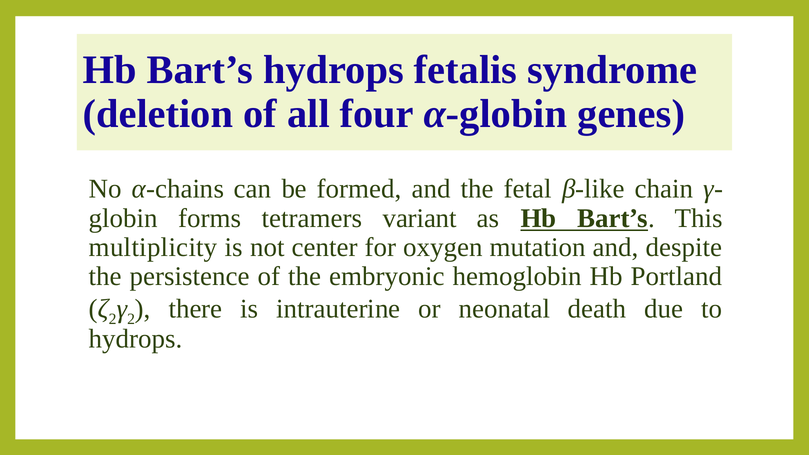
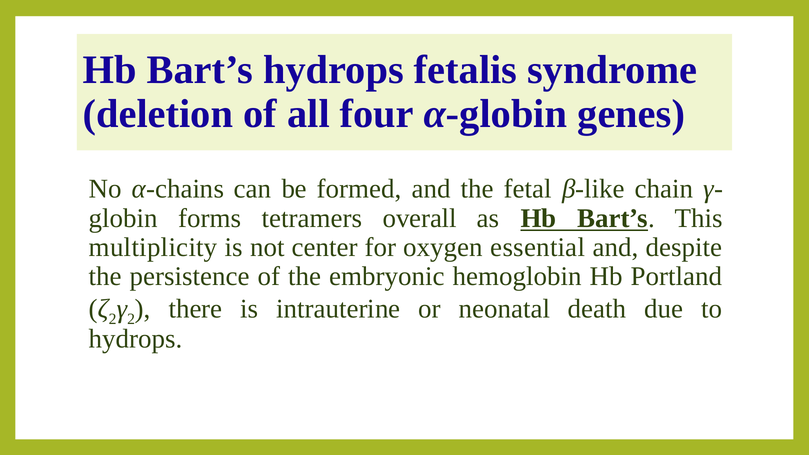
variant: variant -> overall
mutation: mutation -> essential
